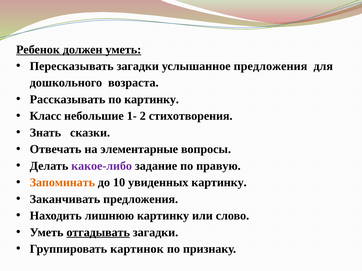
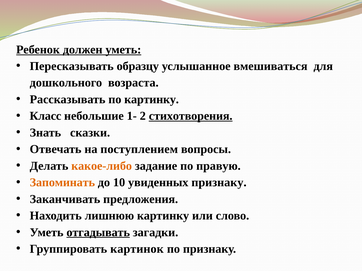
Пересказывать загадки: загадки -> образцу
услышанное предложения: предложения -> вмешиваться
стихотворения underline: none -> present
элементарные: элементарные -> поступлением
какое-либо colour: purple -> orange
увиденных картинку: картинку -> признаку
